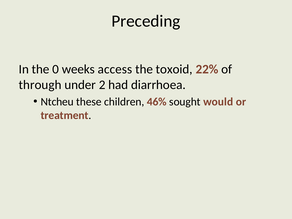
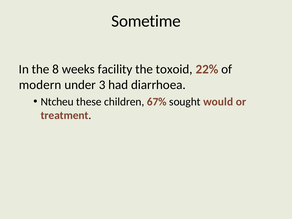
Preceding: Preceding -> Sometime
0: 0 -> 8
access: access -> facility
through: through -> modern
2: 2 -> 3
46%: 46% -> 67%
